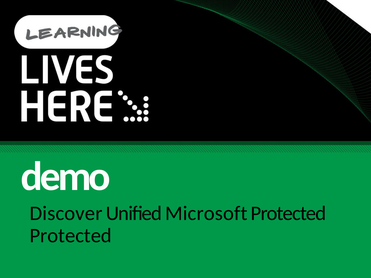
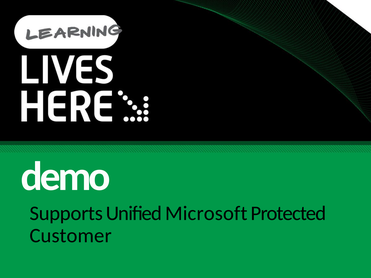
Discover: Discover -> Supports
Protected at (71, 236): Protected -> Customer
